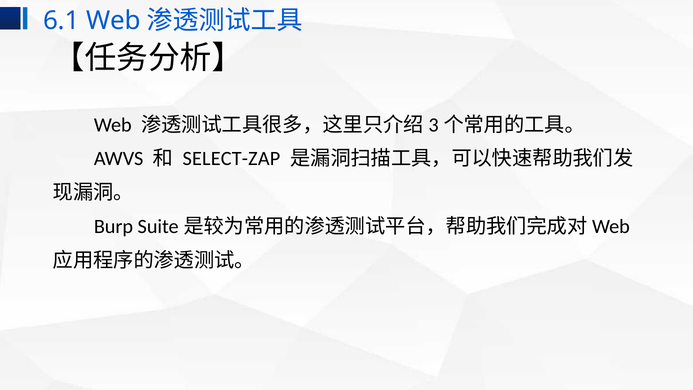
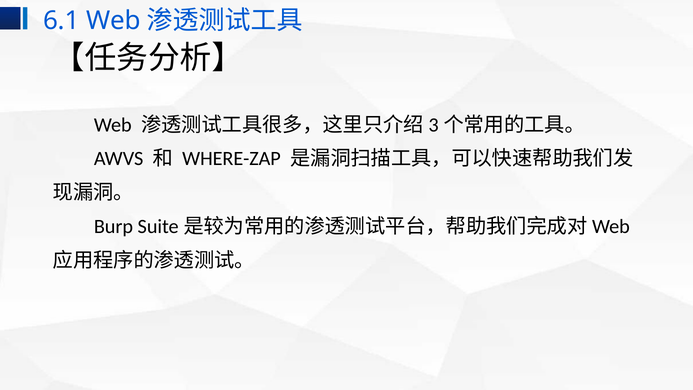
SELECT-ZAP: SELECT-ZAP -> WHERE-ZAP
